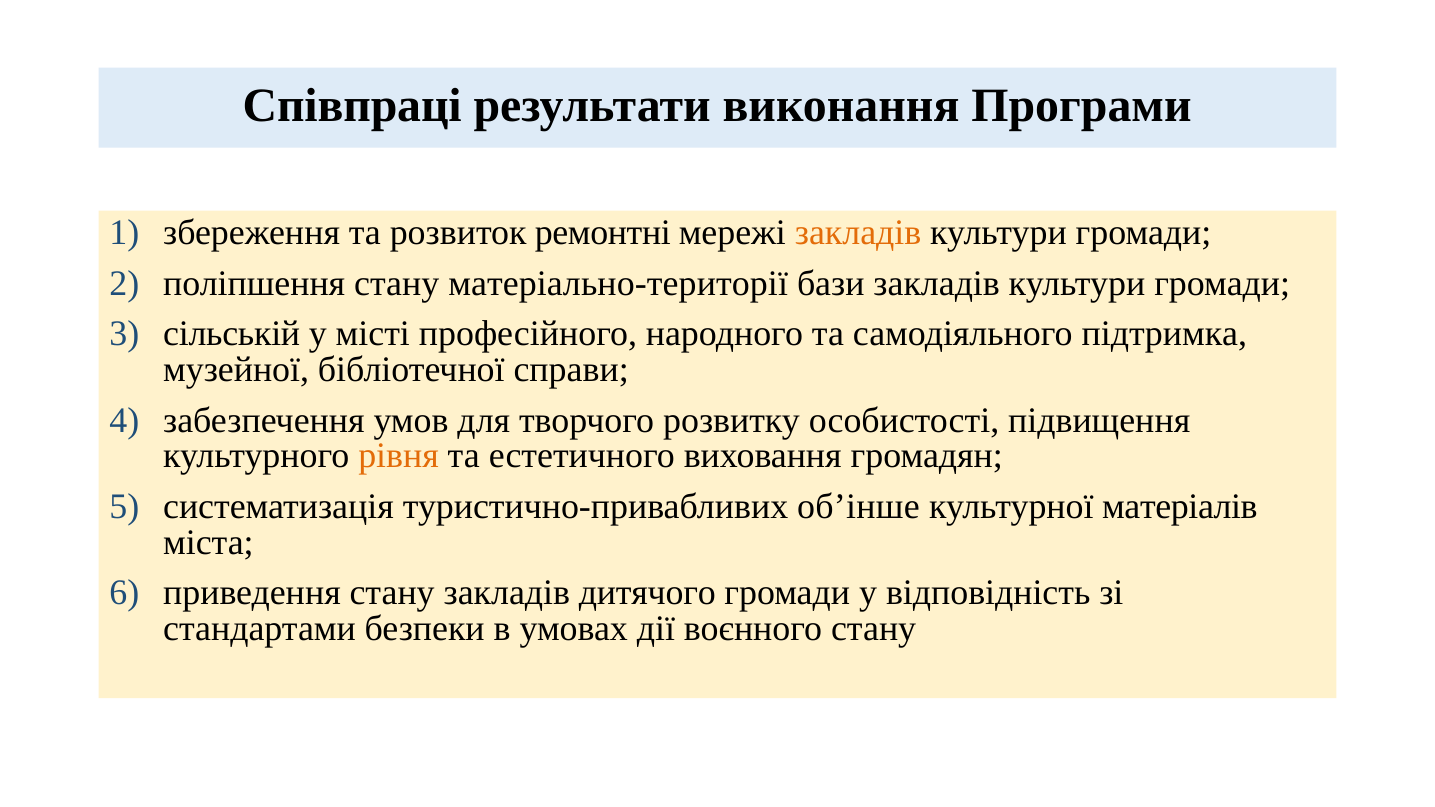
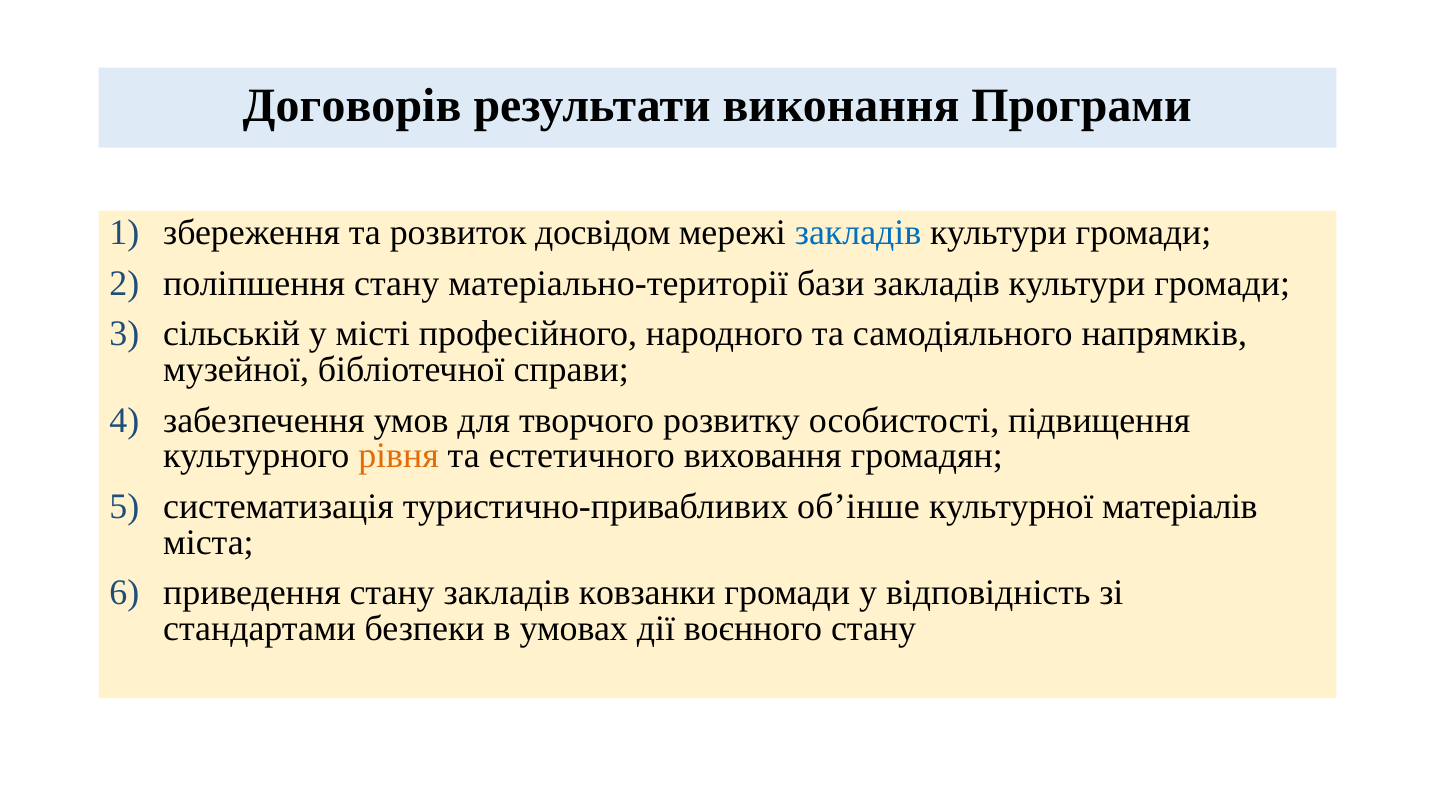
Співпраці: Співпраці -> Договорів
ремонтні: ремонтні -> досвідом
закладів at (858, 233) colour: orange -> blue
підтримка: підтримка -> напрямків
дитячого: дитячого -> ковзанки
